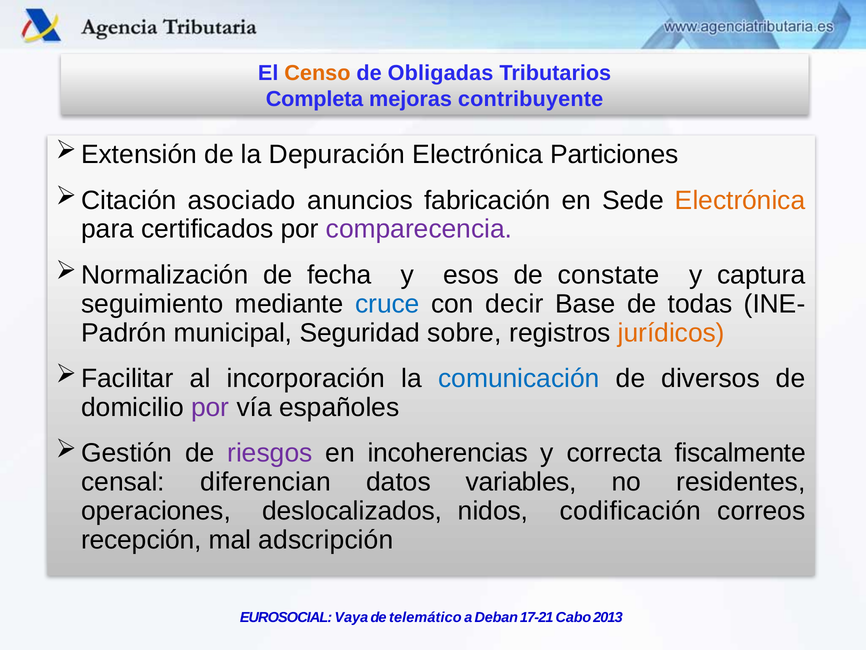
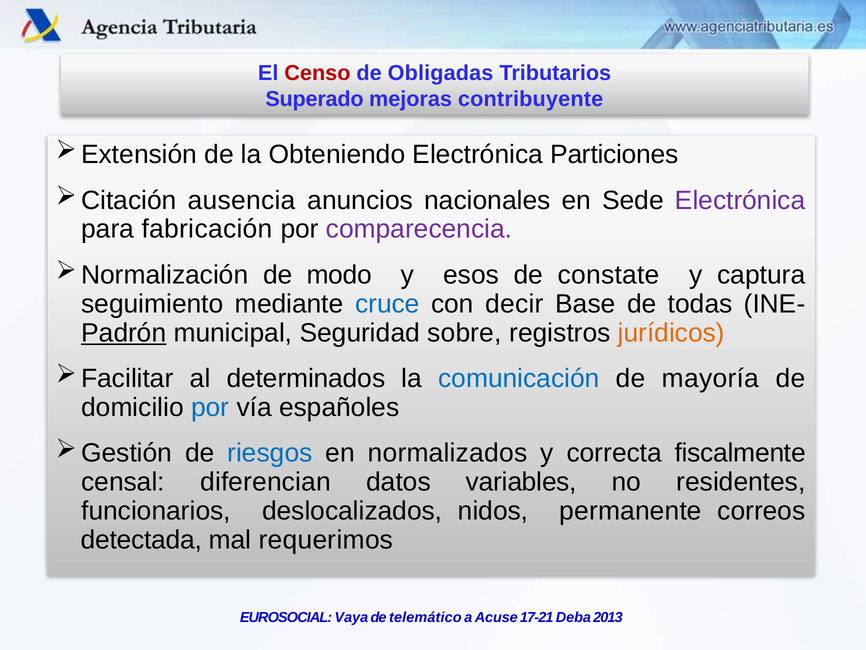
Censo colour: orange -> red
Completa: Completa -> Superado
Depuración: Depuración -> Obteniendo
asociado: asociado -> ausencia
fabricación: fabricación -> nacionales
Electrónica at (740, 200) colour: orange -> purple
certificados: certificados -> fabricación
fecha: fecha -> modo
Padrón underline: none -> present
incorporación: incorporación -> determinados
diversos: diversos -> mayoría
por at (210, 407) colour: purple -> blue
riesgos colour: purple -> blue
incoherencias: incoherencias -> normalizados
operaciones: operaciones -> funcionarios
codificación: codificación -> permanente
recepción: recepción -> detectada
adscripción: adscripción -> requerimos
Deban: Deban -> Acuse
Cabo: Cabo -> Deba
